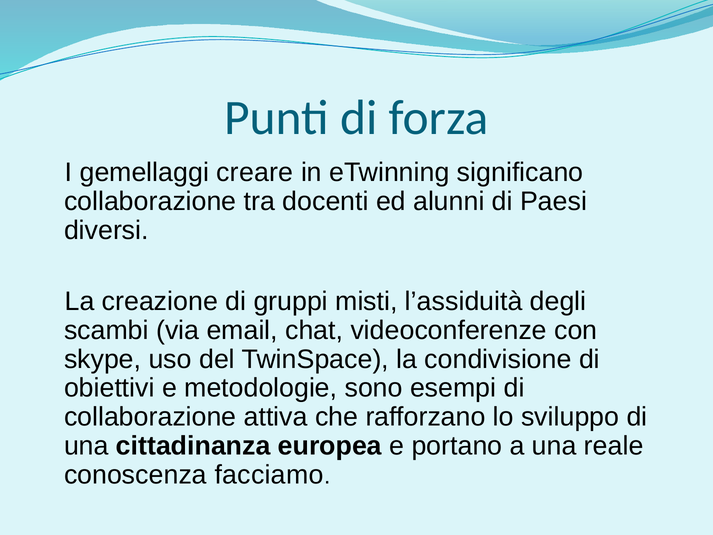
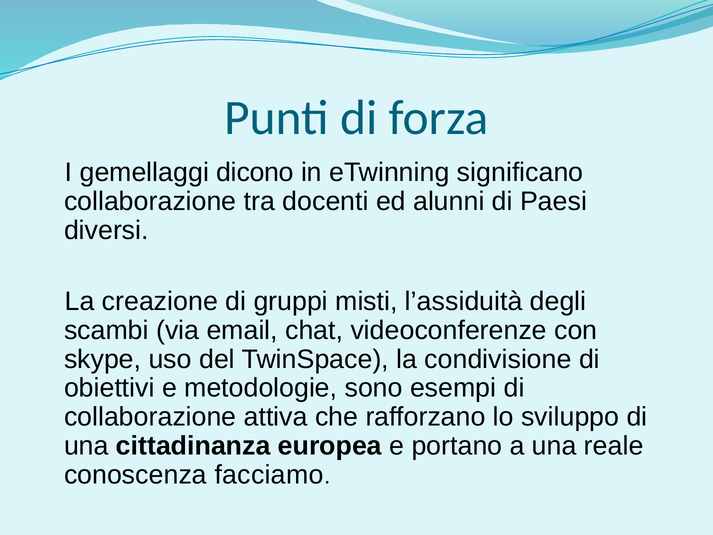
creare: creare -> dicono
